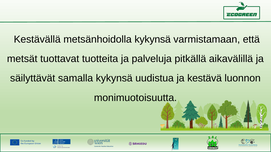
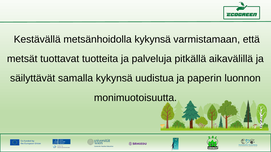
kestävä: kestävä -> paperin
